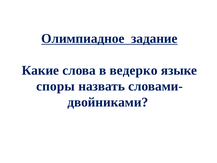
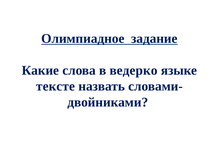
споры: споры -> тексте
